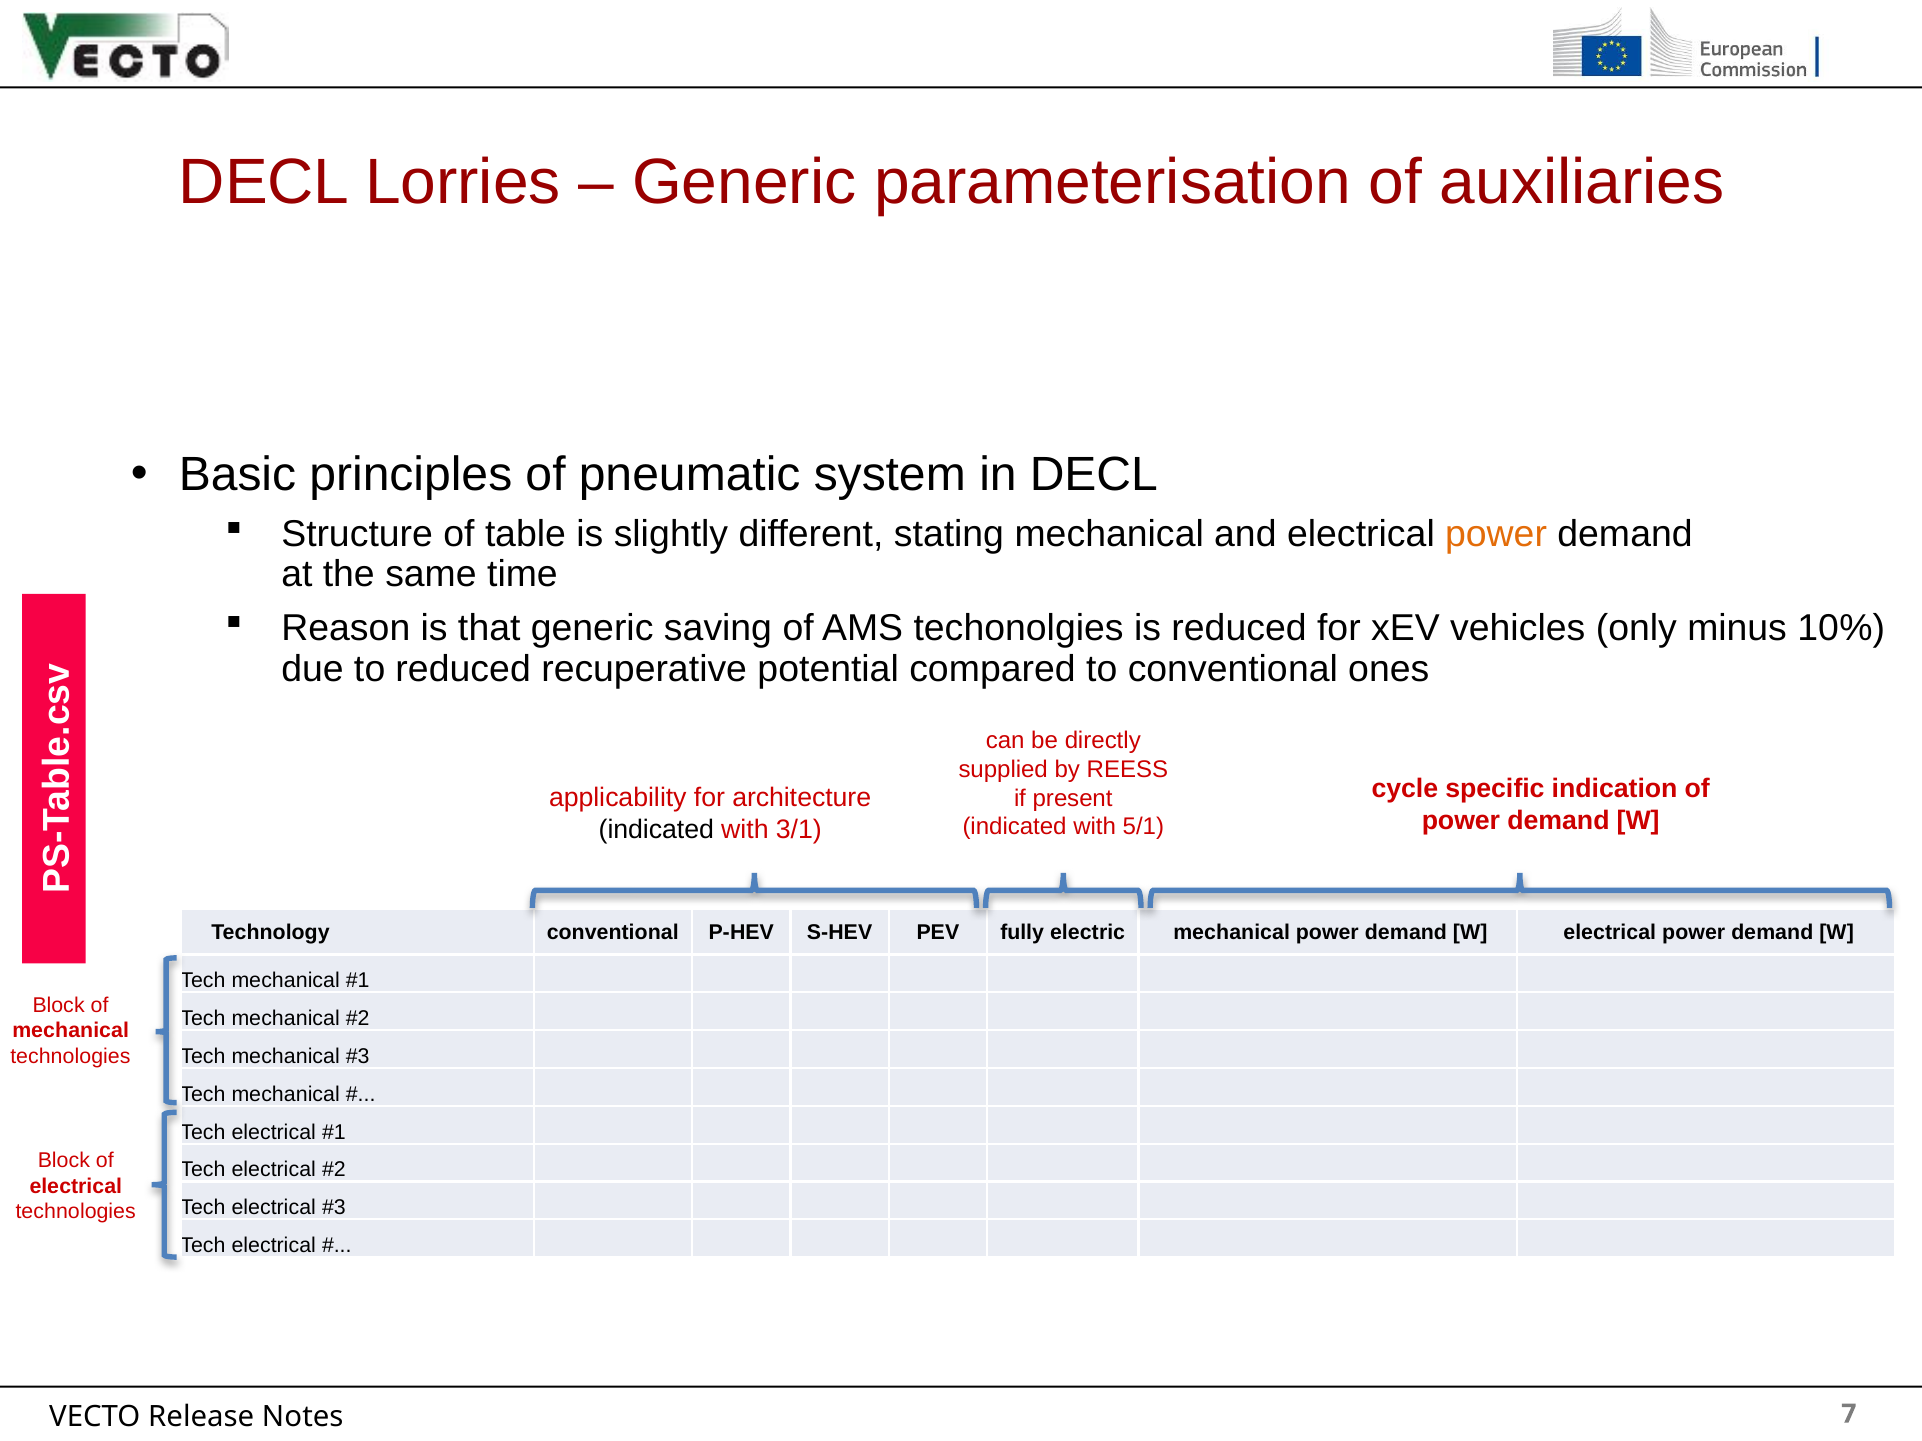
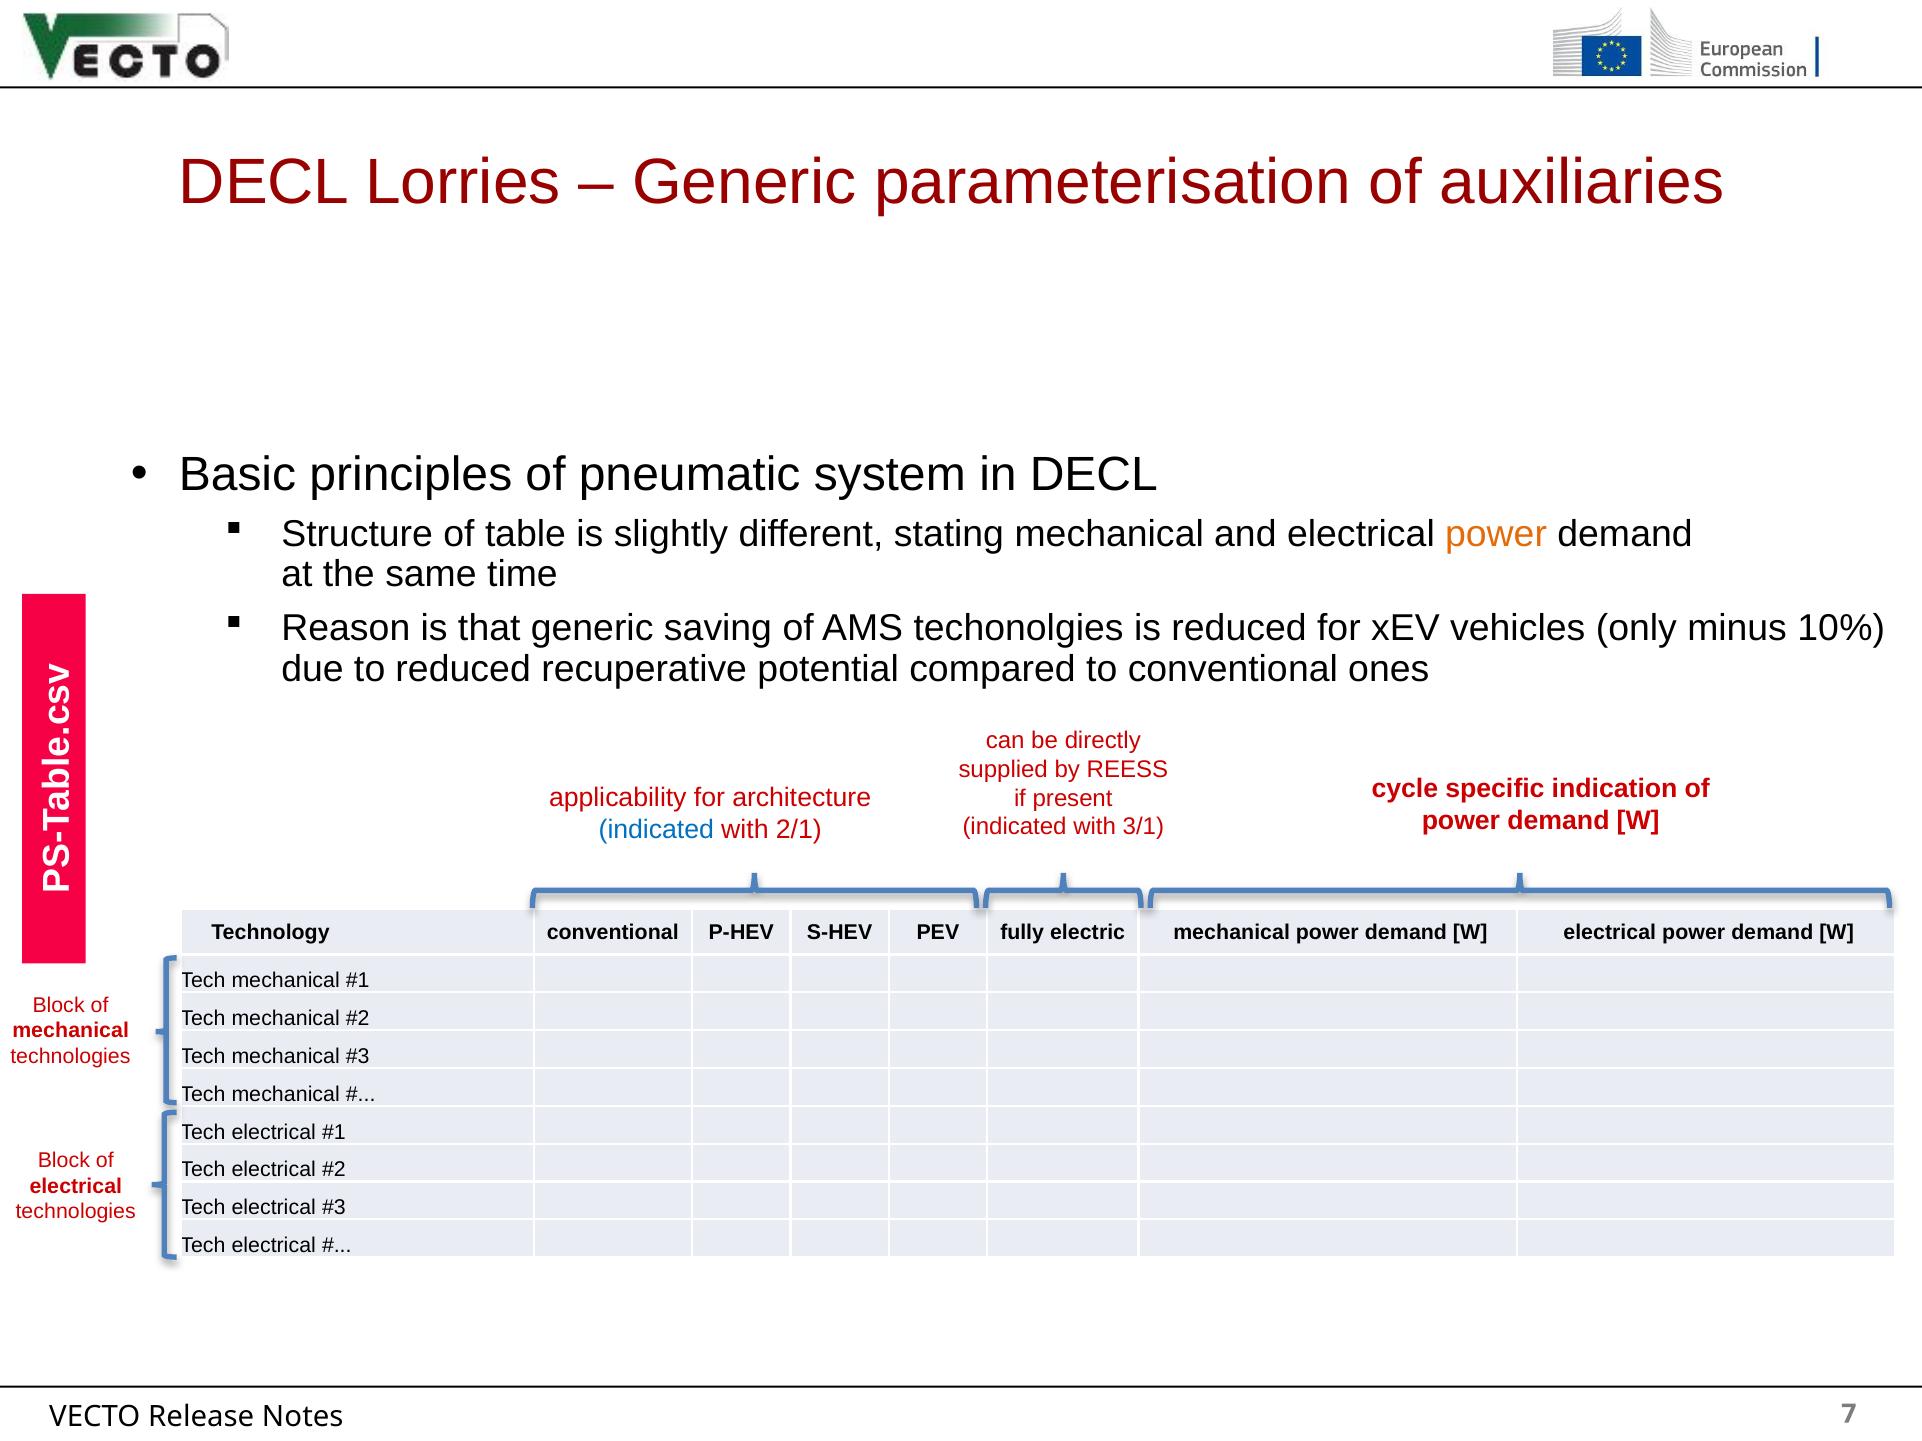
5/1: 5/1 -> 3/1
indicated at (656, 830) colour: black -> blue
3/1: 3/1 -> 2/1
